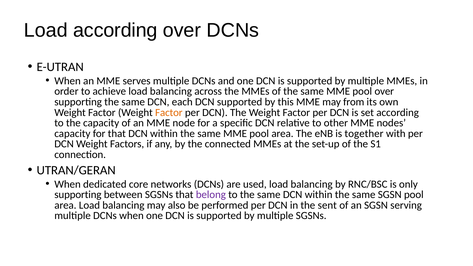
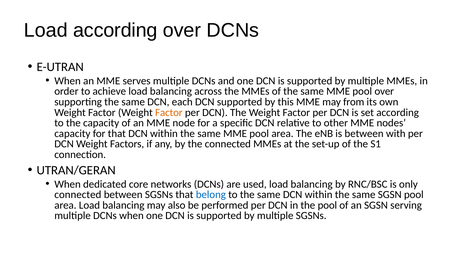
is together: together -> between
supporting at (78, 195): supporting -> connected
belong colour: purple -> blue
the sent: sent -> pool
